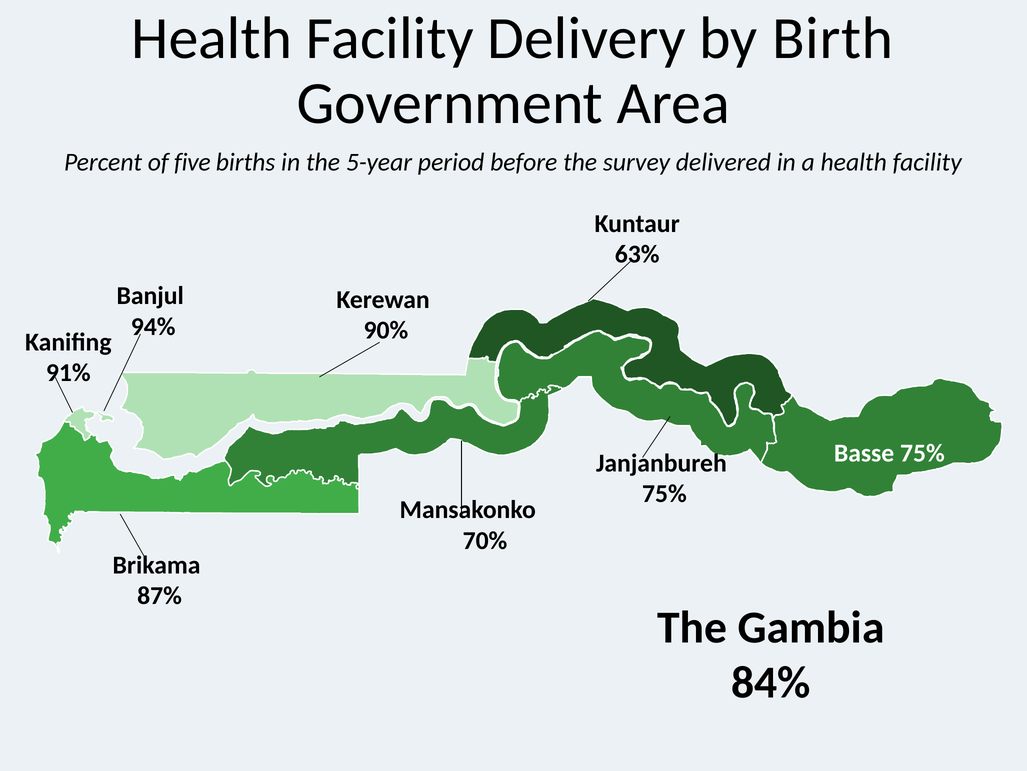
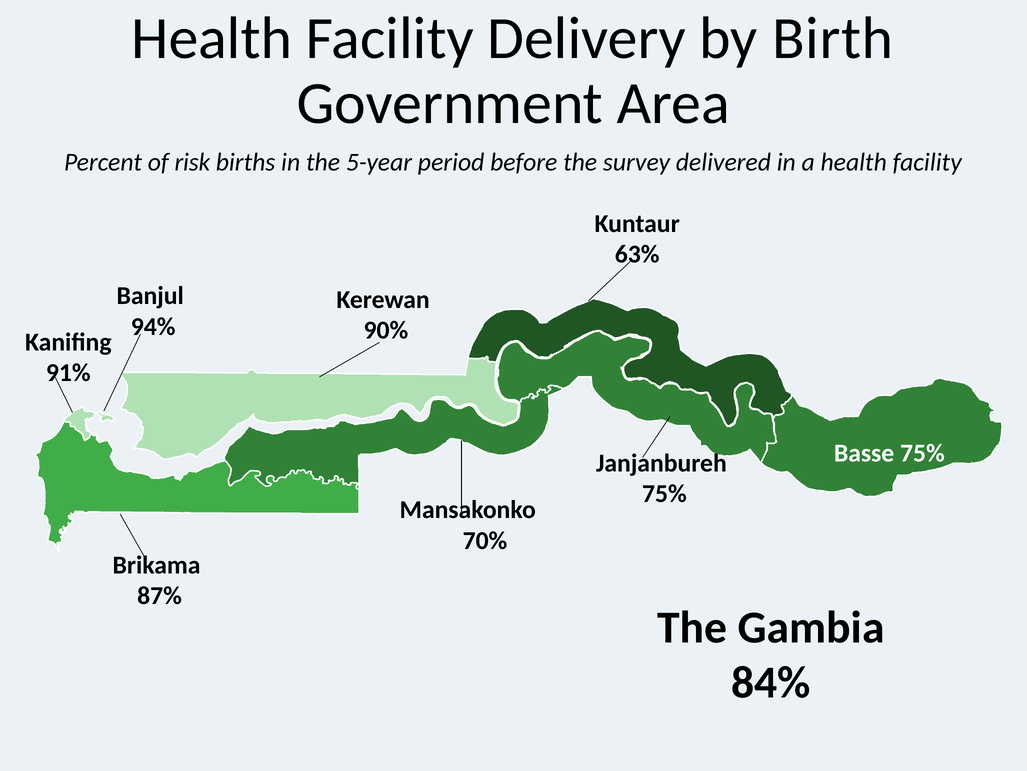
five: five -> risk
